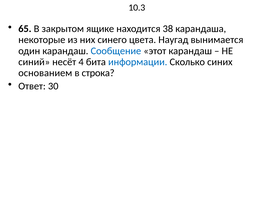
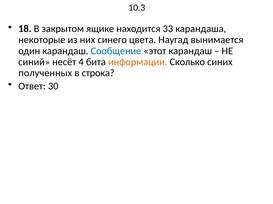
65: 65 -> 18
38: 38 -> 33
информации colour: blue -> orange
основанием: основанием -> полученных
